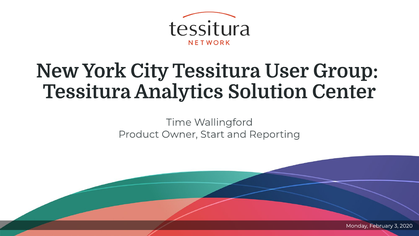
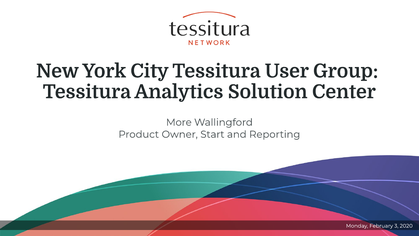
Time: Time -> More
